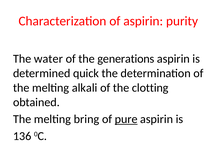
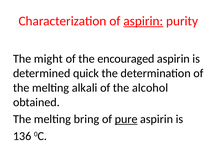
aspirin at (143, 21) underline: none -> present
water: water -> might
generations: generations -> encouraged
clotting: clotting -> alcohol
